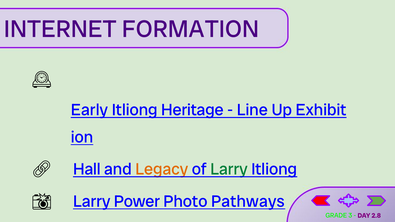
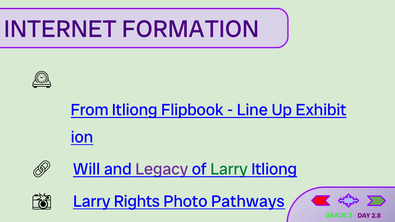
Early: Early -> From
Heritage: Heritage -> Flipbook
Hall: Hall -> Will
Legacy colour: orange -> purple
Power: Power -> Rights
